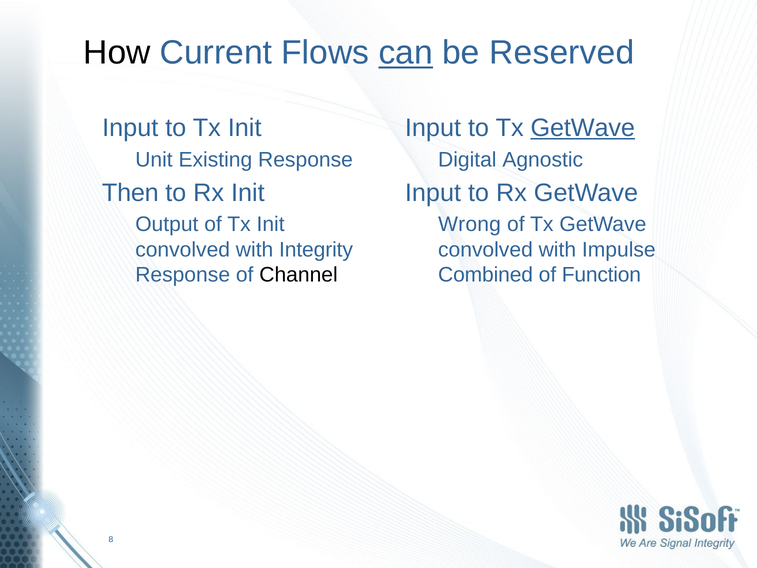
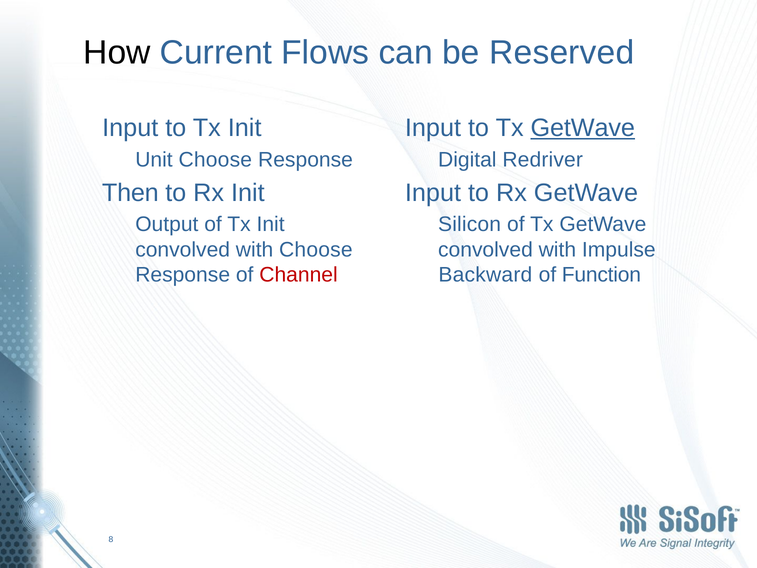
can underline: present -> none
Unit Existing: Existing -> Choose
Agnostic: Agnostic -> Redriver
Wrong: Wrong -> Silicon
with Integrity: Integrity -> Choose
Channel colour: black -> red
Combined: Combined -> Backward
